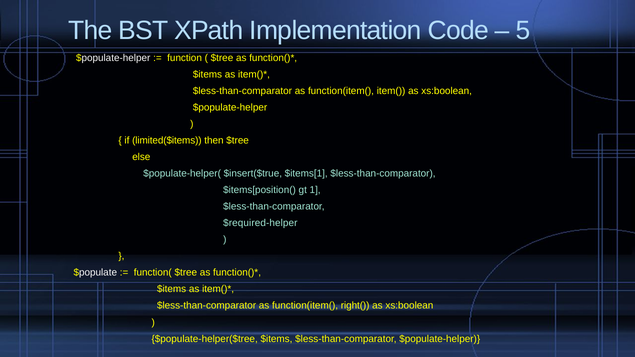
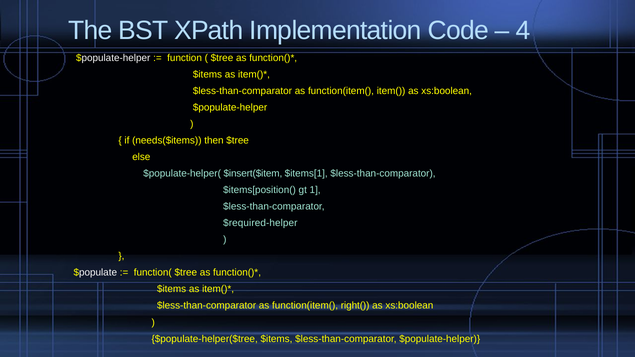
5: 5 -> 4
limited($items: limited($items -> needs($items
$insert($true: $insert($true -> $insert($item
